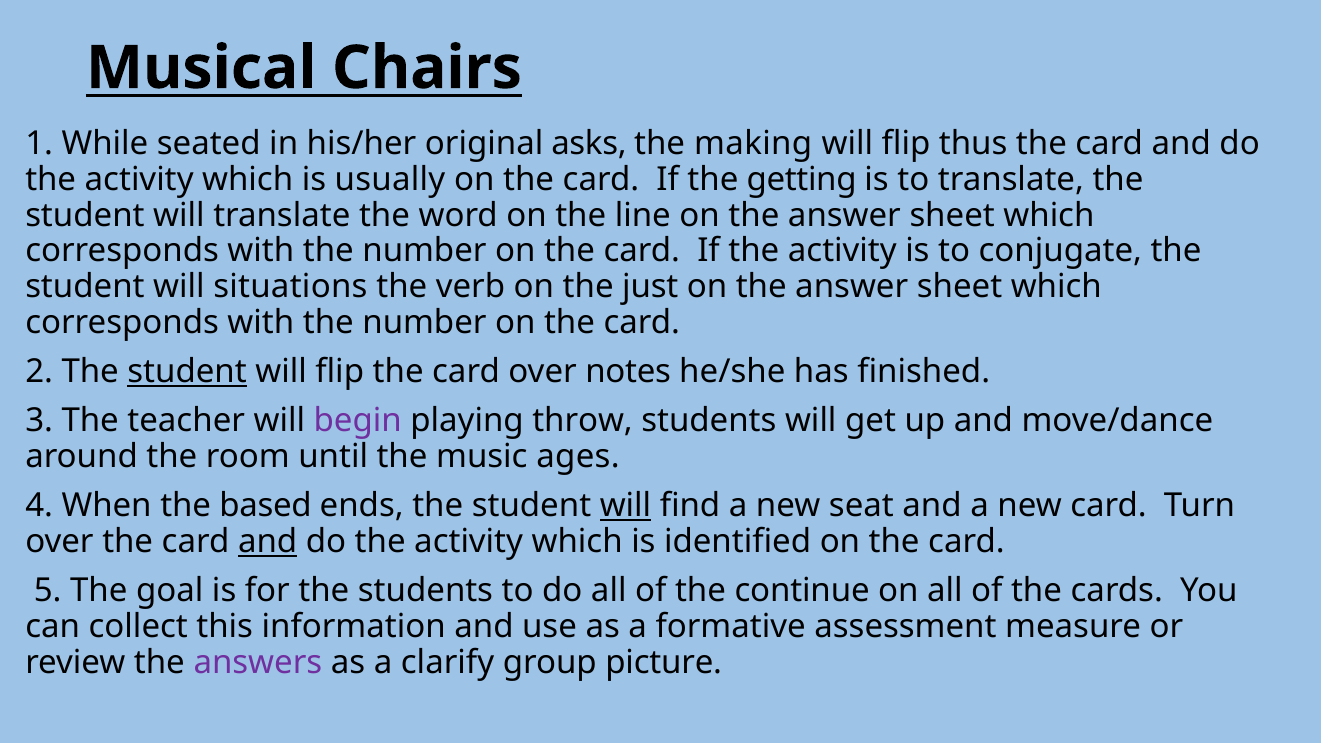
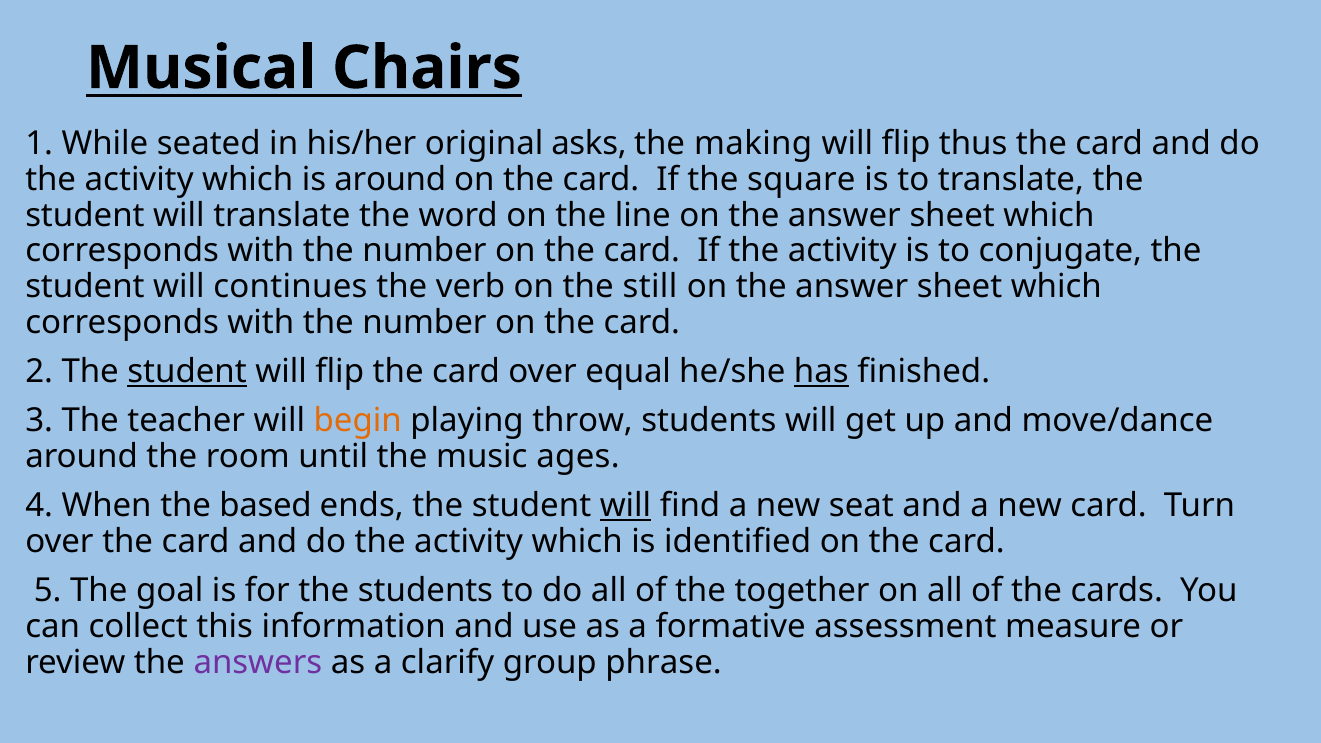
is usually: usually -> around
getting: getting -> square
situations: situations -> continues
just: just -> still
notes: notes -> equal
has underline: none -> present
begin colour: purple -> orange
and at (268, 542) underline: present -> none
continue: continue -> together
picture: picture -> phrase
